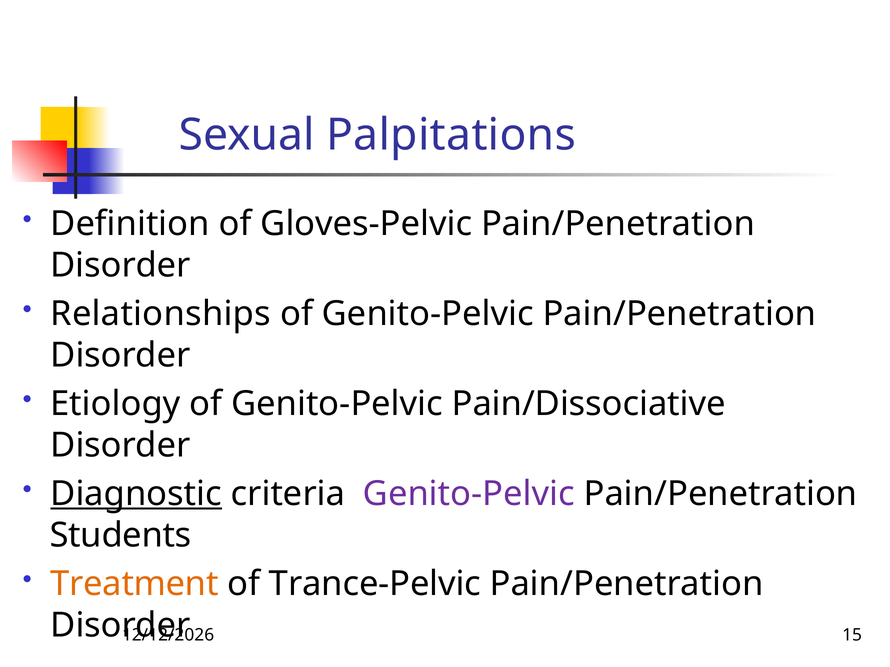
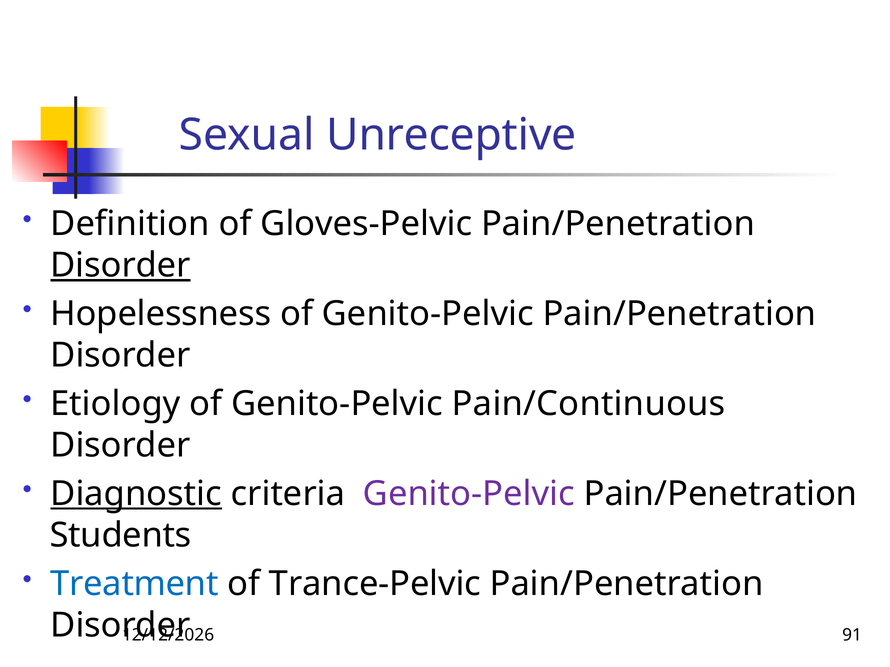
Palpitations: Palpitations -> Unreceptive
Disorder at (120, 266) underline: none -> present
Relationships: Relationships -> Hopelessness
Pain/Dissociative: Pain/Dissociative -> Pain/Continuous
Treatment colour: orange -> blue
15: 15 -> 91
